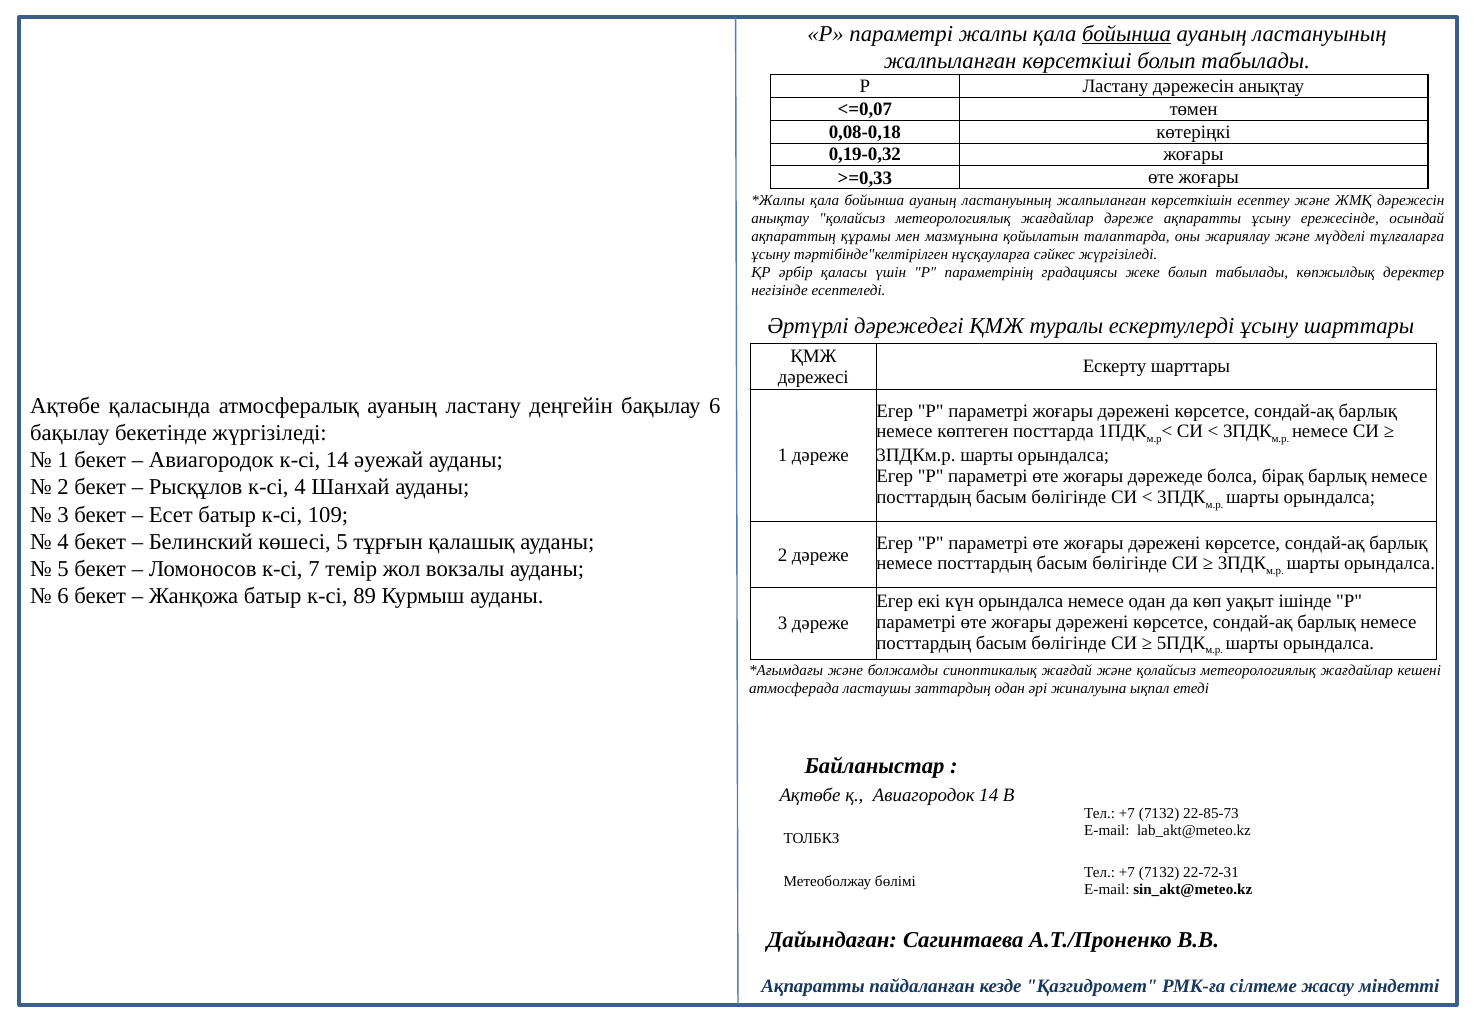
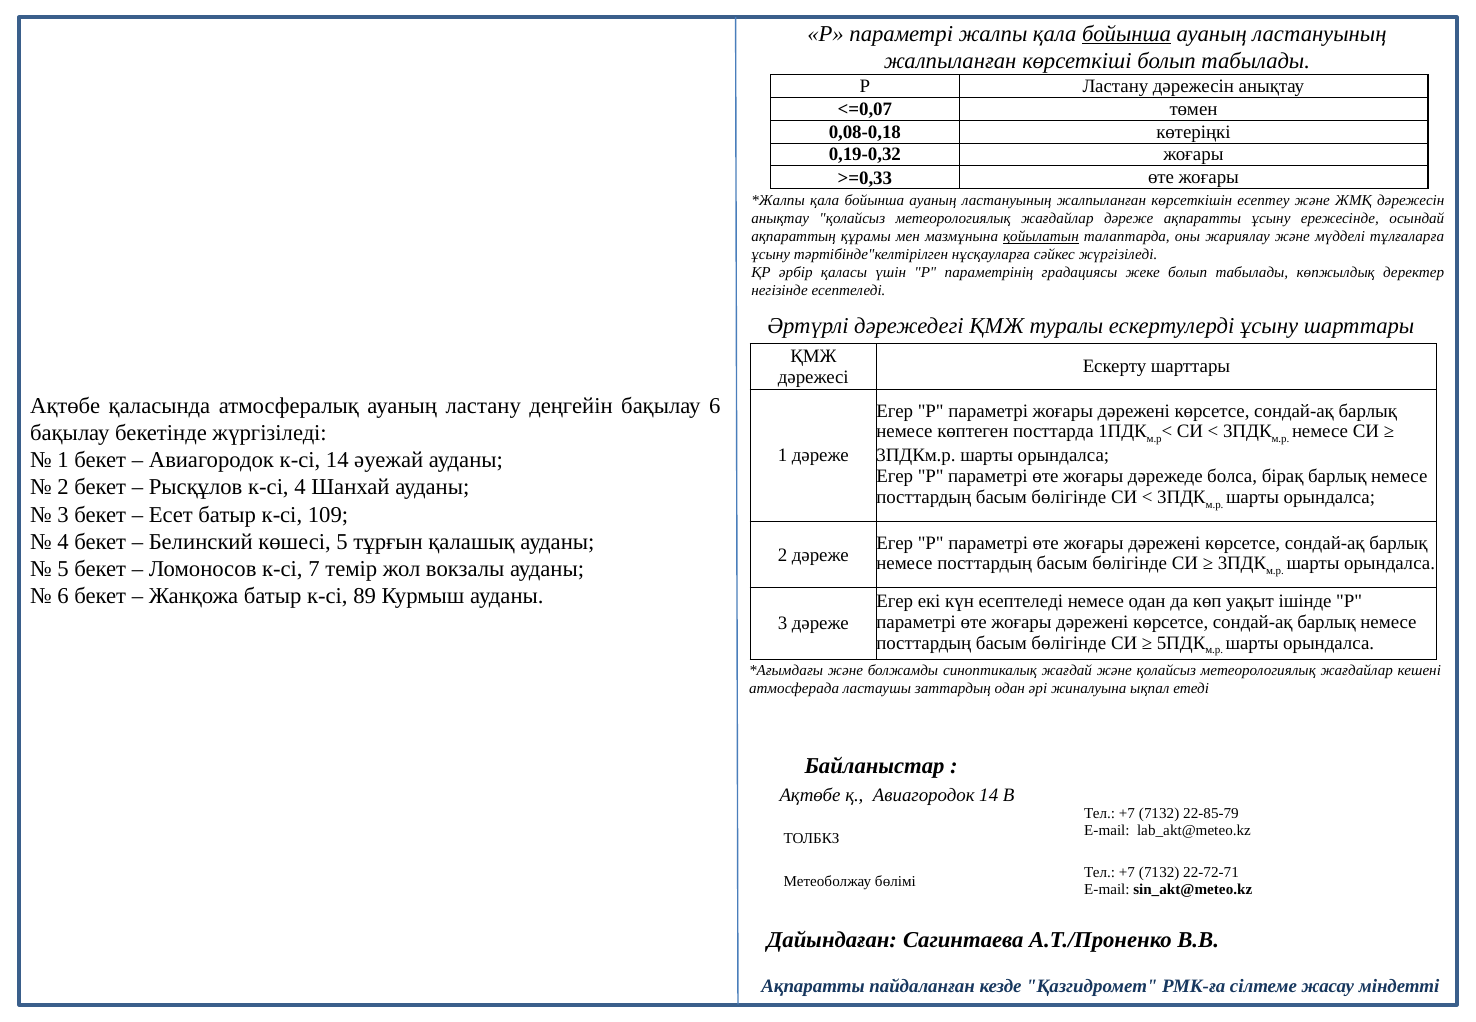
қойылатын underline: none -> present
күн орындалса: орындалса -> есептеледі
22-85-73: 22-85-73 -> 22-85-79
22-72-31: 22-72-31 -> 22-72-71
